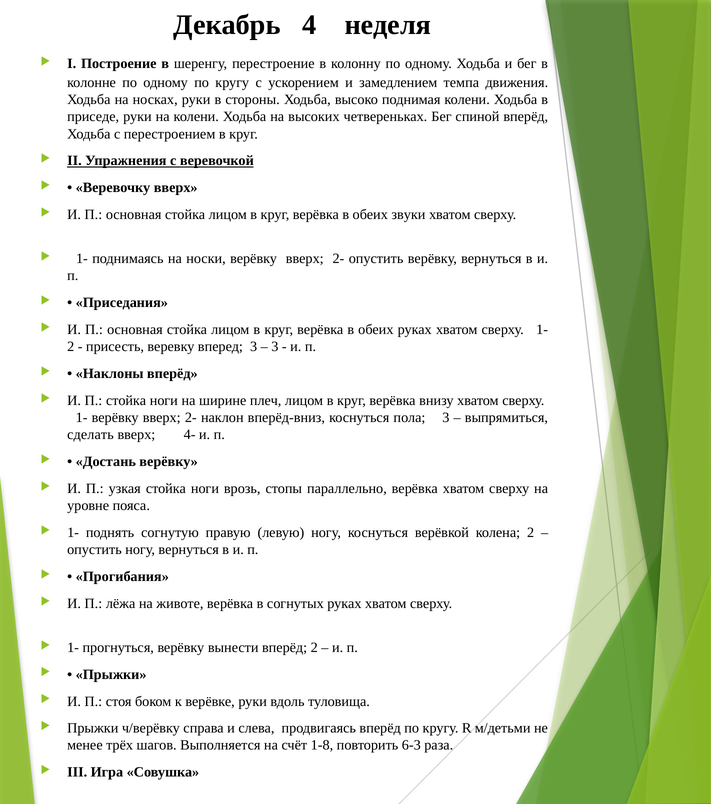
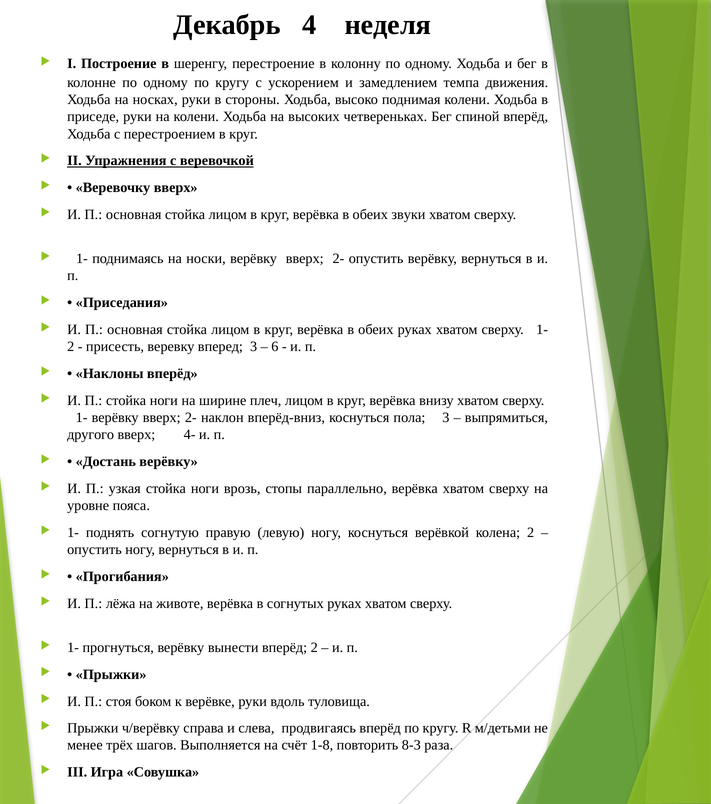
3 at (275, 347): 3 -> 6
сделать: сделать -> другого
6-3: 6-3 -> 8-3
